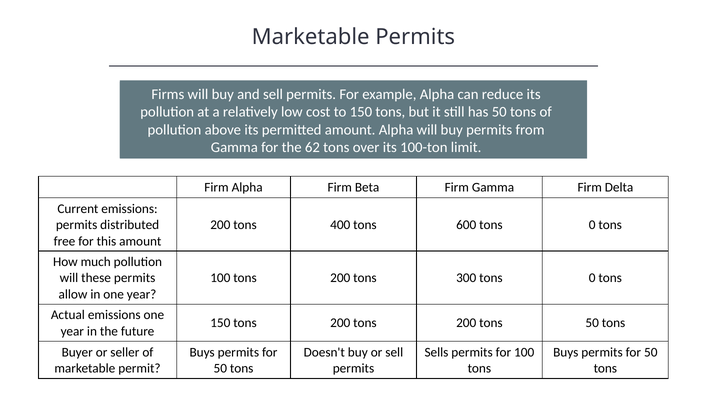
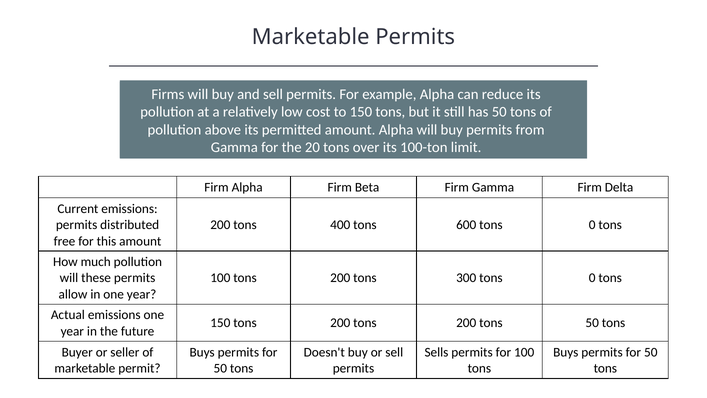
62: 62 -> 20
